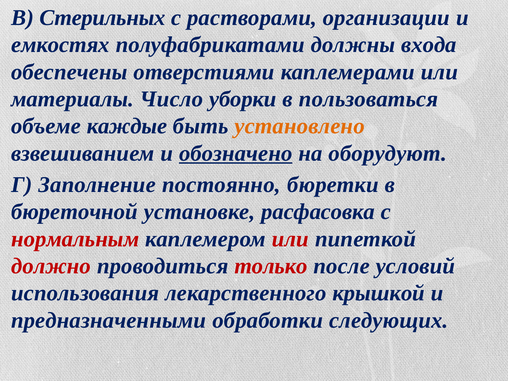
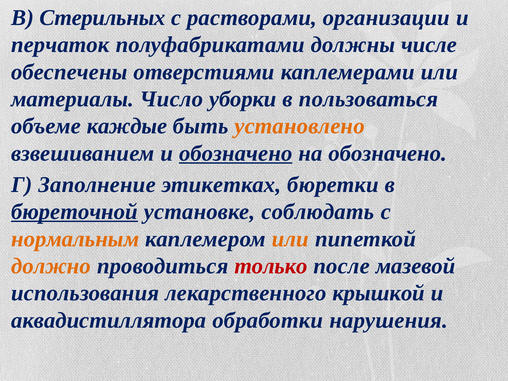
емкостях: емкостях -> перчаток
входа: входа -> числе
на оборудуют: оборудуют -> обозначено
постоянно: постоянно -> этикетках
бюреточной underline: none -> present
расфасовка: расфасовка -> соблюдать
нормальным colour: red -> orange
или at (290, 239) colour: red -> orange
должно colour: red -> orange
условий: условий -> мазевой
предназначенными: предназначенными -> аквадистиллятора
следующих: следующих -> нарушения
